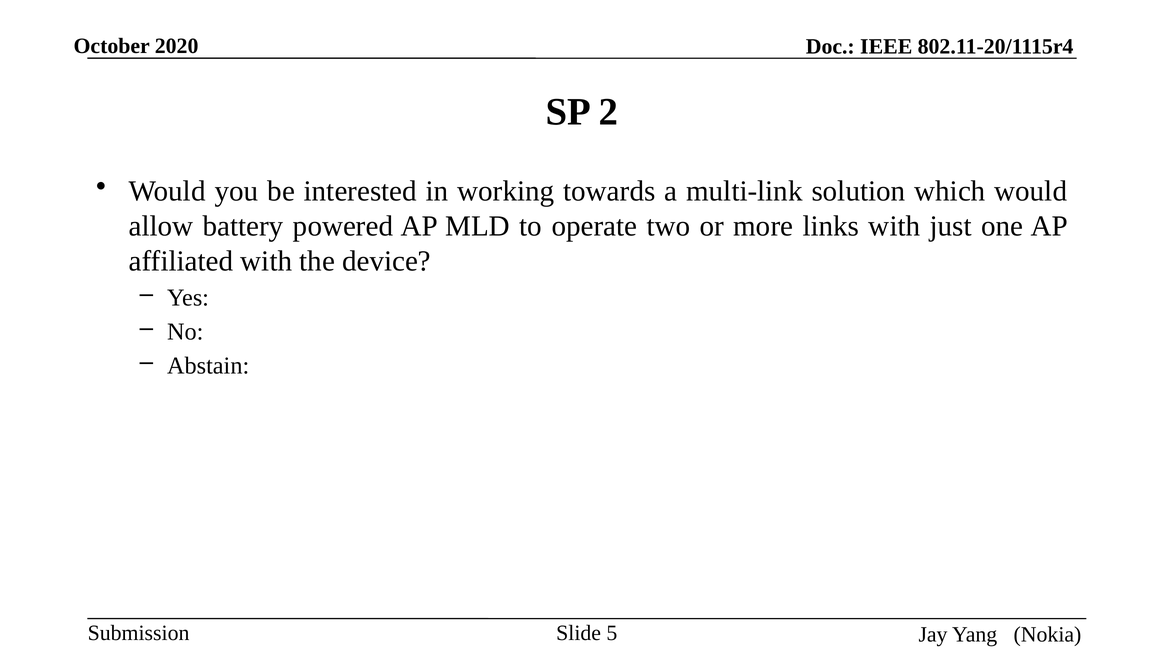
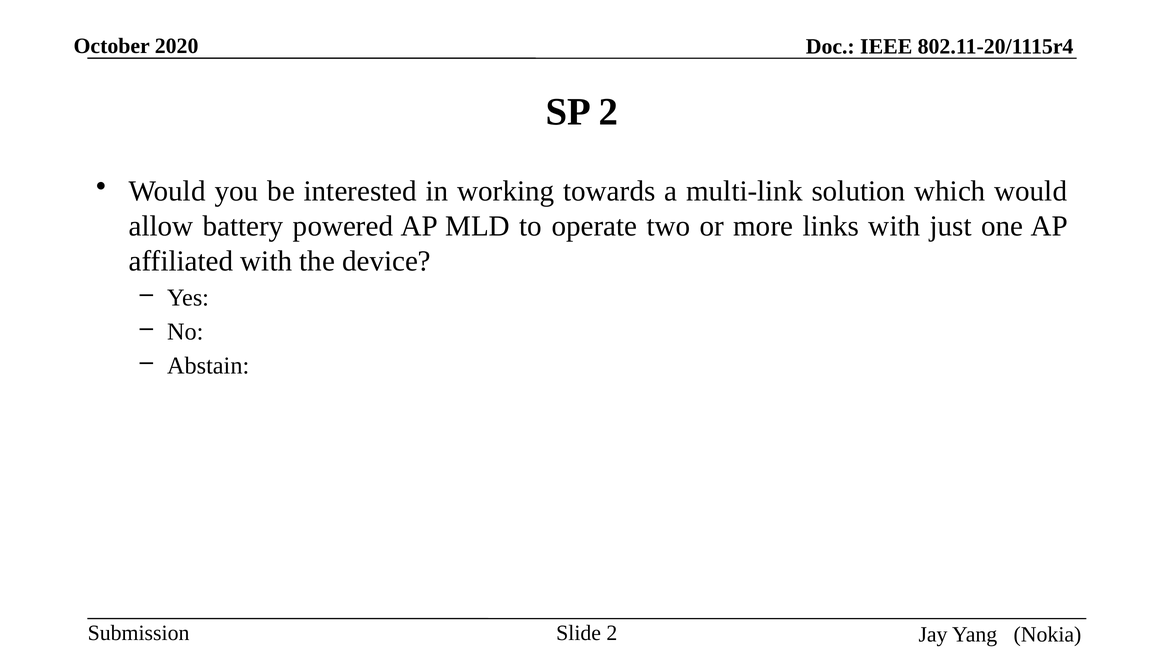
Slide 5: 5 -> 2
